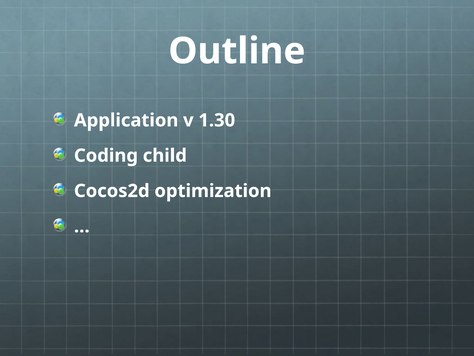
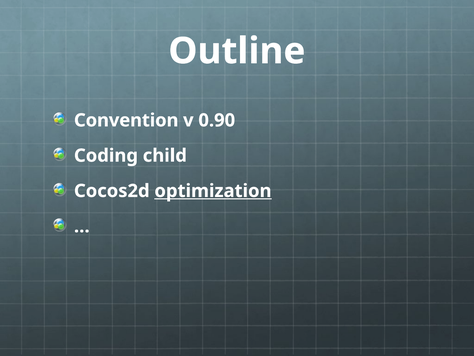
Application: Application -> Convention
1.30: 1.30 -> 0.90
optimization underline: none -> present
